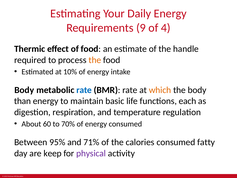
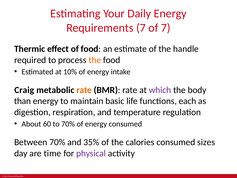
Requirements 9: 9 -> 7
of 4: 4 -> 7
Body at (24, 90): Body -> Craig
rate at (84, 90) colour: blue -> orange
which colour: orange -> purple
Between 95%: 95% -> 70%
71%: 71% -> 35%
fatty: fatty -> sizes
keep: keep -> time
